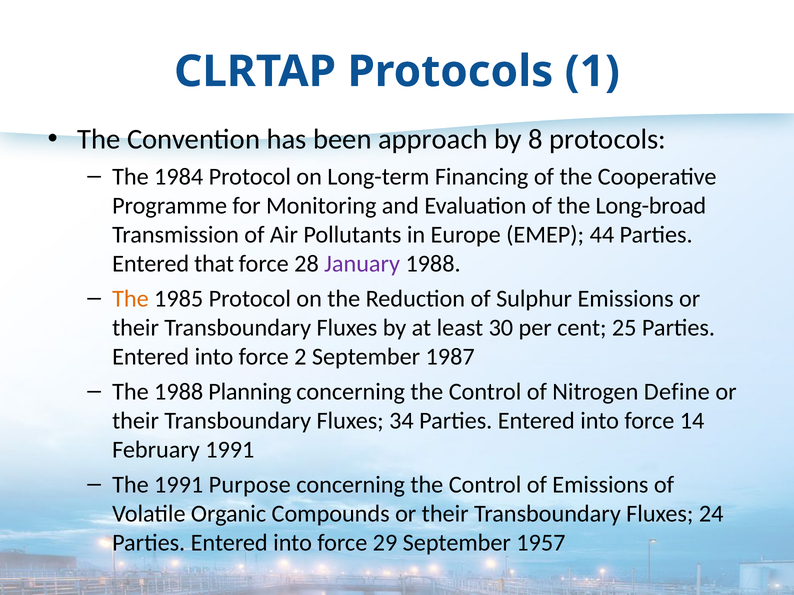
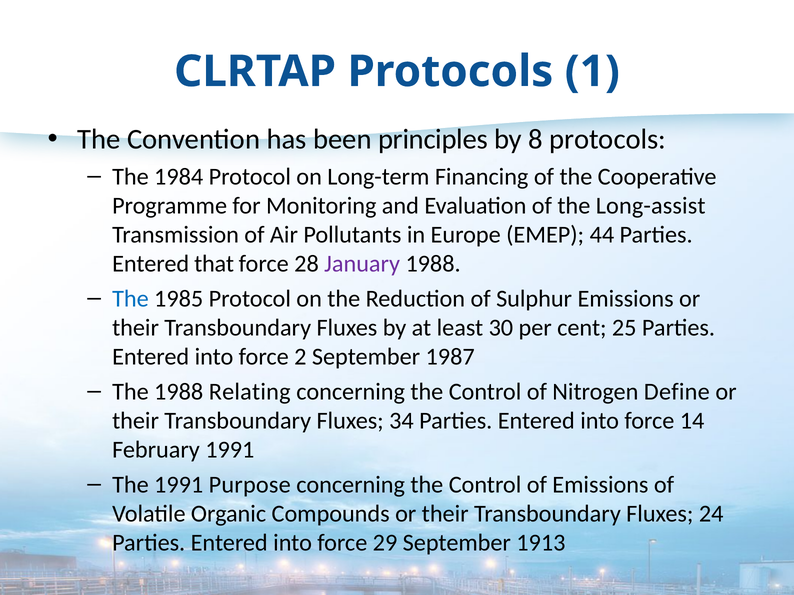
approach: approach -> principles
Long-broad: Long-broad -> Long-assist
The at (130, 299) colour: orange -> blue
Planning: Planning -> Relating
1957: 1957 -> 1913
